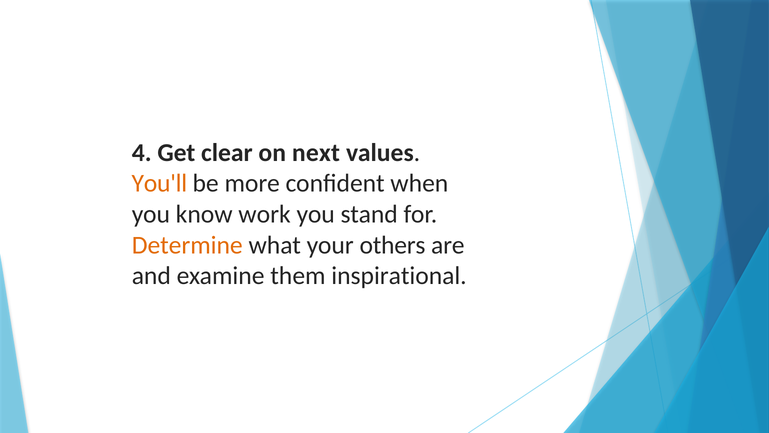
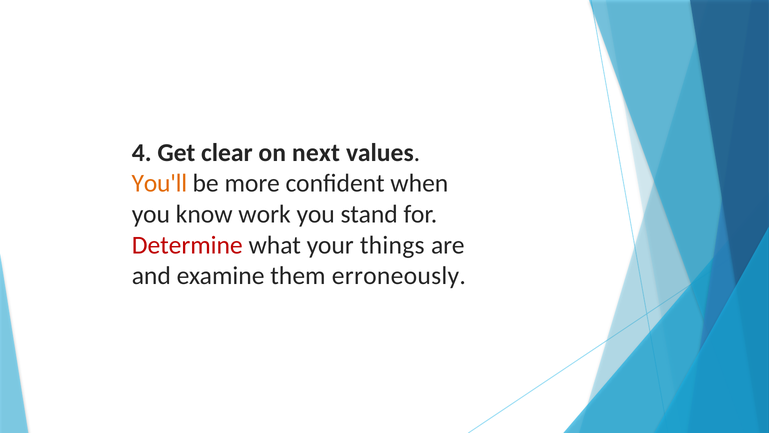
Determine colour: orange -> red
others: others -> things
inspirational: inspirational -> erroneously
